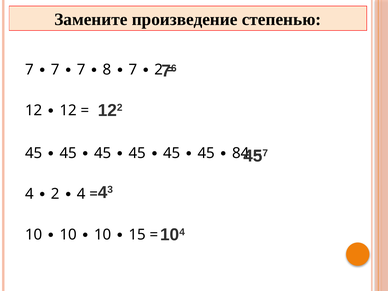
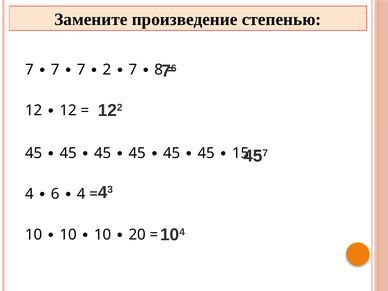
8: 8 -> 2
7 2: 2 -> 8
84: 84 -> 15
4 2: 2 -> 6
15: 15 -> 20
